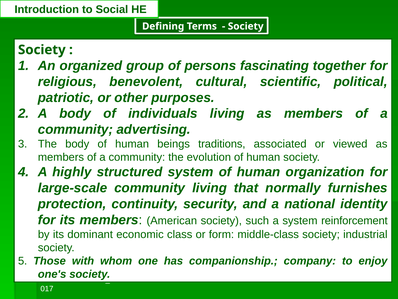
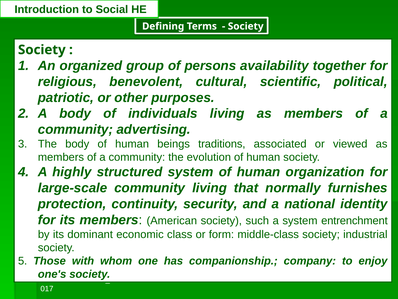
fascinating: fascinating -> availability
reinforcement: reinforcement -> entrenchment
